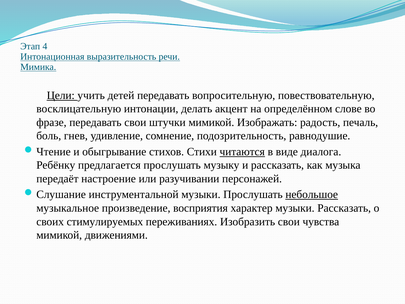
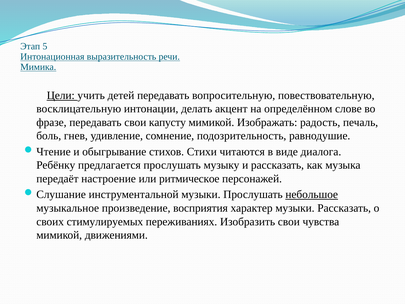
4: 4 -> 5
штучки: штучки -> капусту
читаются underline: present -> none
разучивании: разучивании -> ритмическое
